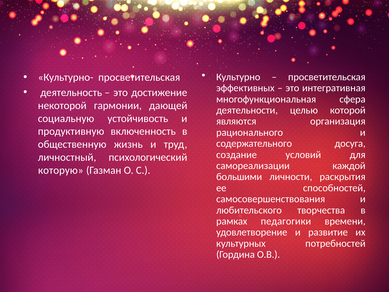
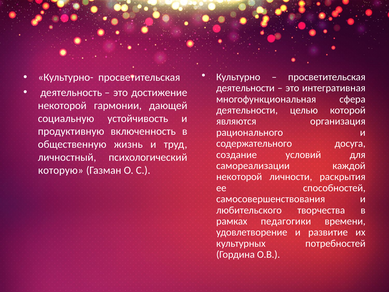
эффективных at (245, 88): эффективных -> деятельности
большими at (239, 177): большими -> некоторой
